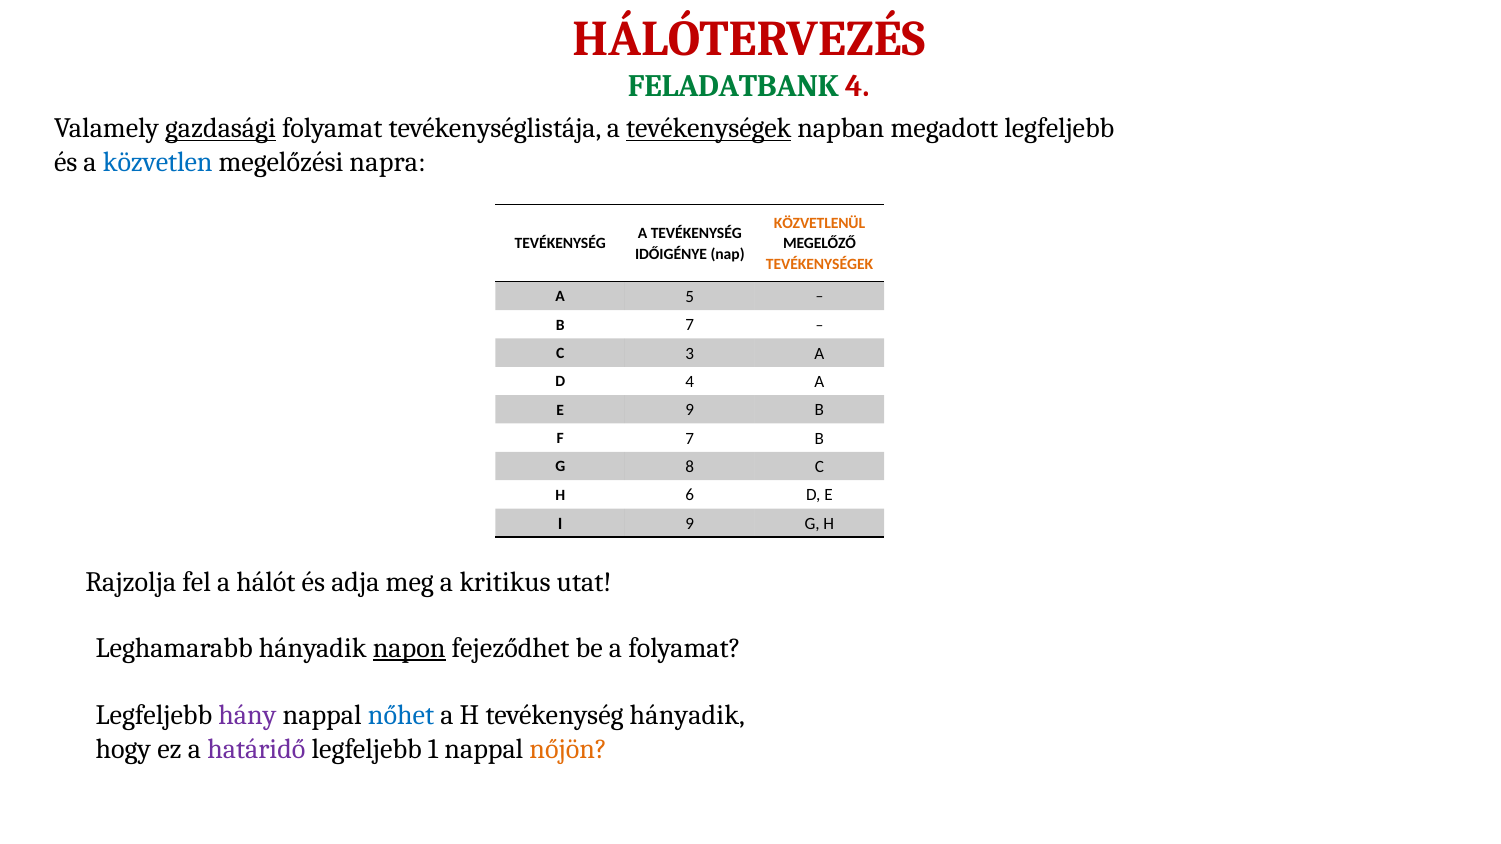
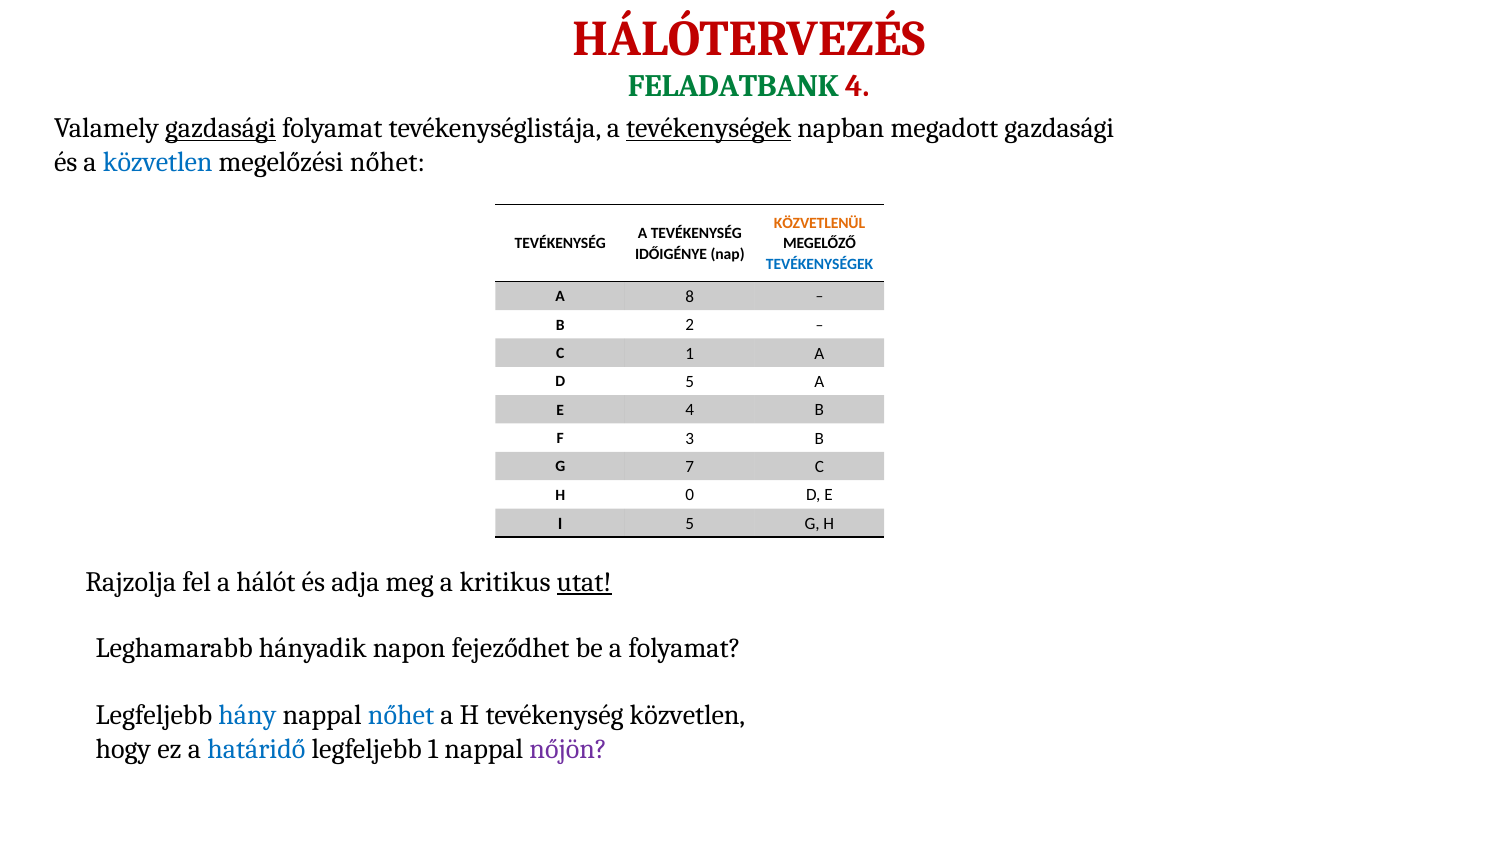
megadott legfeljebb: legfeljebb -> gazdasági
megelőzési napra: napra -> nőhet
TEVÉKENYSÉGEK at (820, 264) colour: orange -> blue
5: 5 -> 8
B 7: 7 -> 2
C 3: 3 -> 1
D 4: 4 -> 5
E 9: 9 -> 4
F 7: 7 -> 3
8: 8 -> 7
6: 6 -> 0
I 9: 9 -> 5
utat underline: none -> present
napon underline: present -> none
hány colour: purple -> blue
tevékenység hányadik: hányadik -> közvetlen
határidő colour: purple -> blue
nőjön colour: orange -> purple
